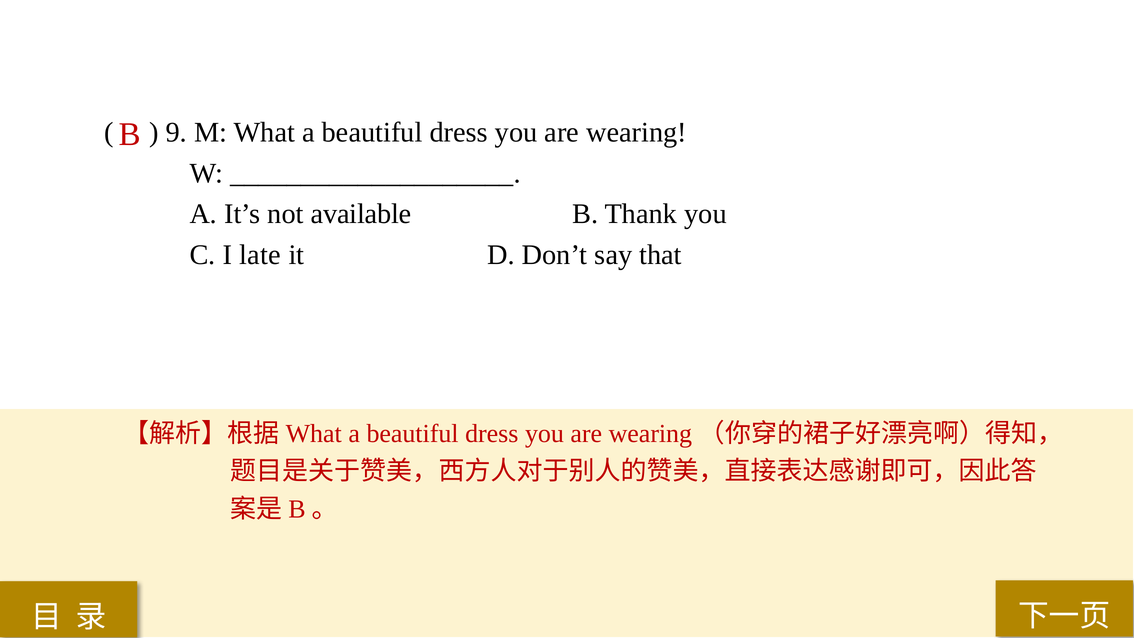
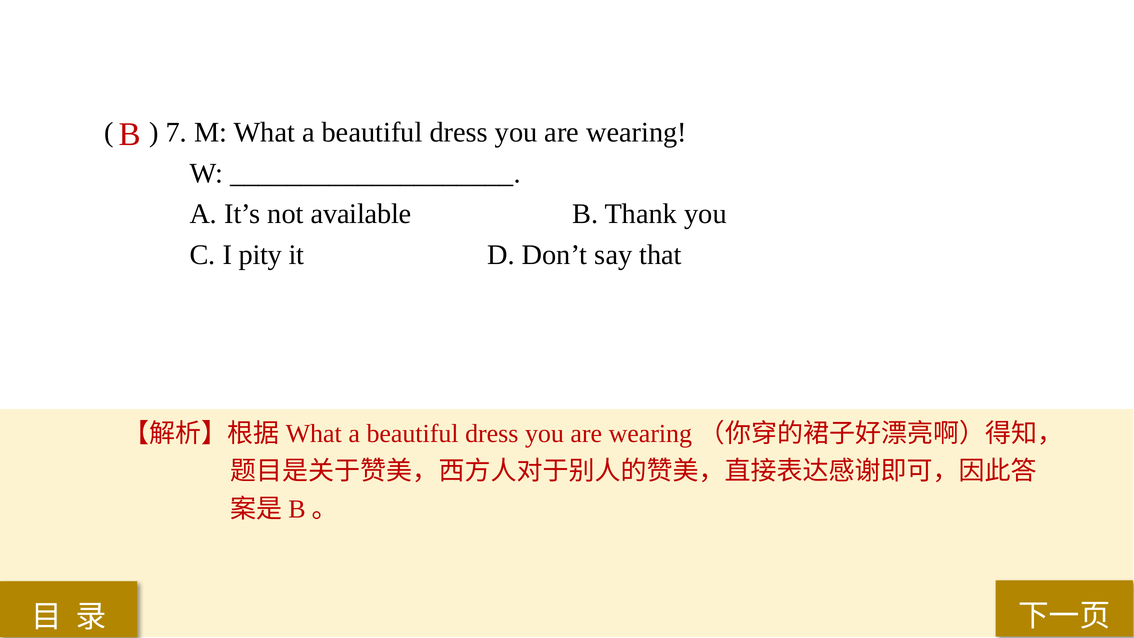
9: 9 -> 7
late: late -> pity
